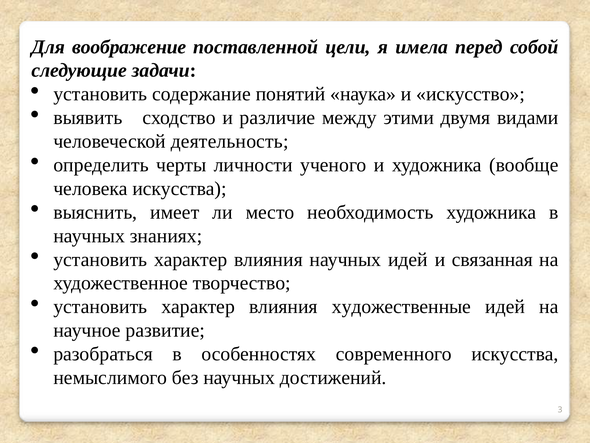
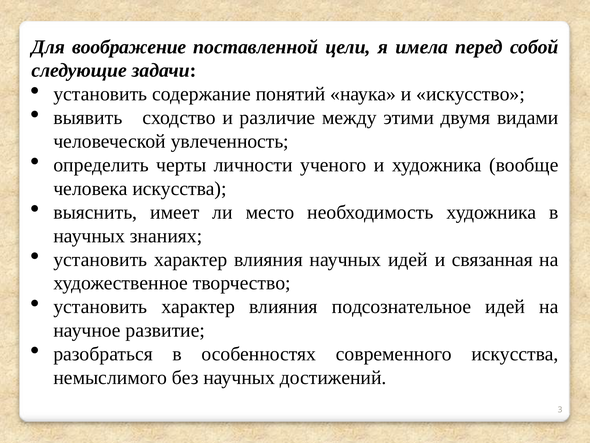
деятельность: деятельность -> увлеченность
художественные: художественные -> подсознательное
